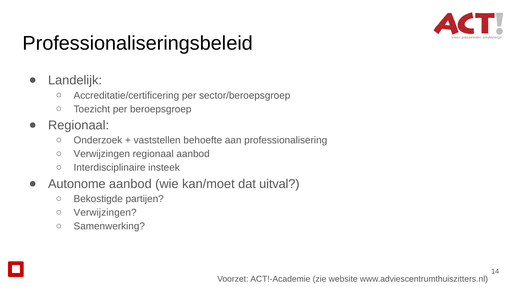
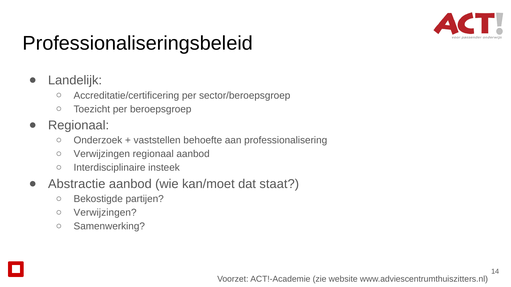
Autonome: Autonome -> Abstractie
uitval: uitval -> staat
